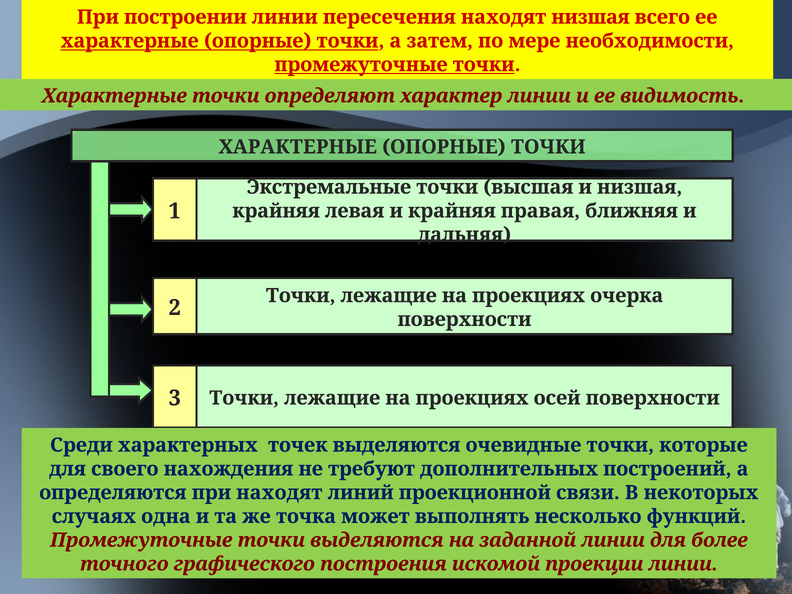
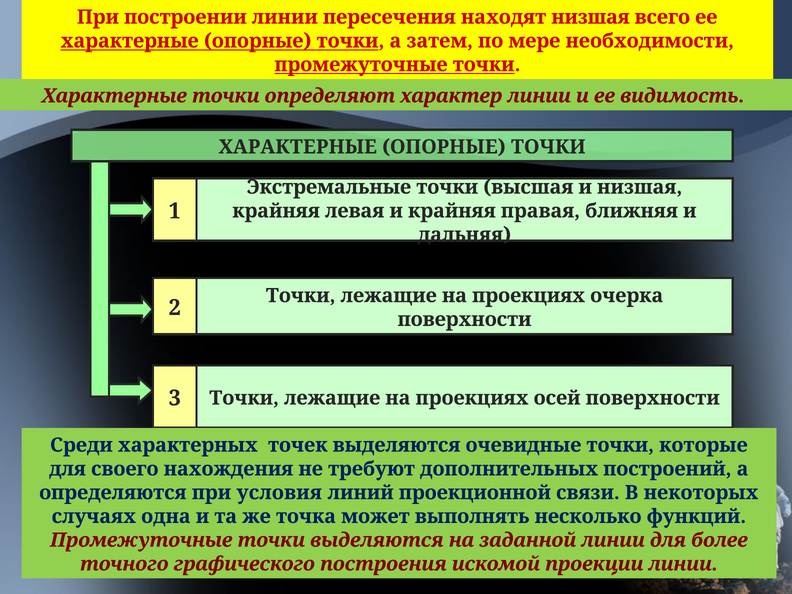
при находят: находят -> условия
